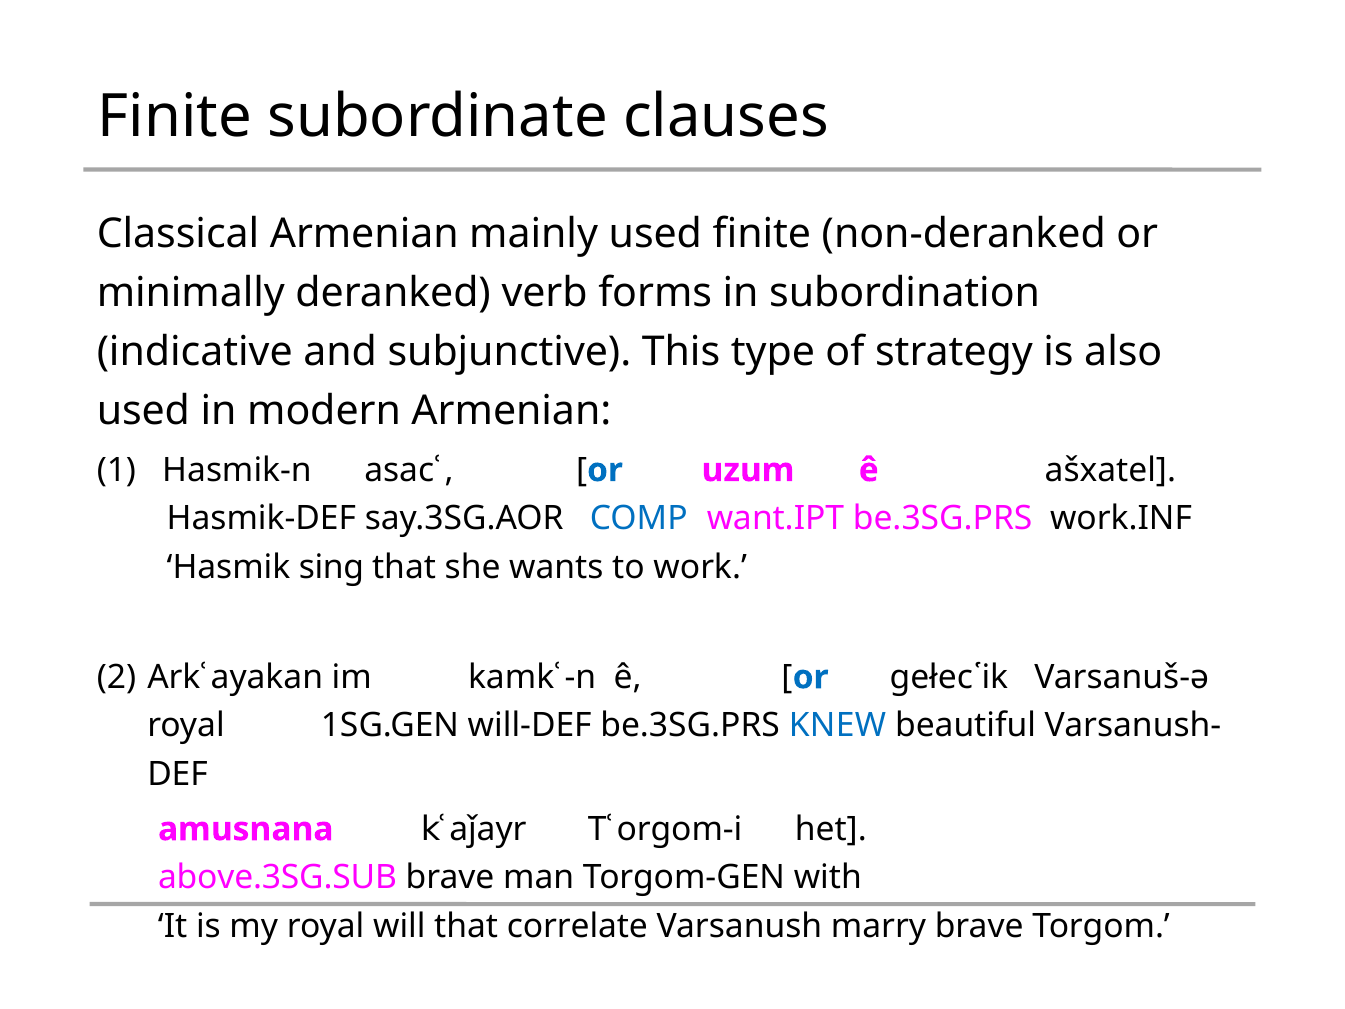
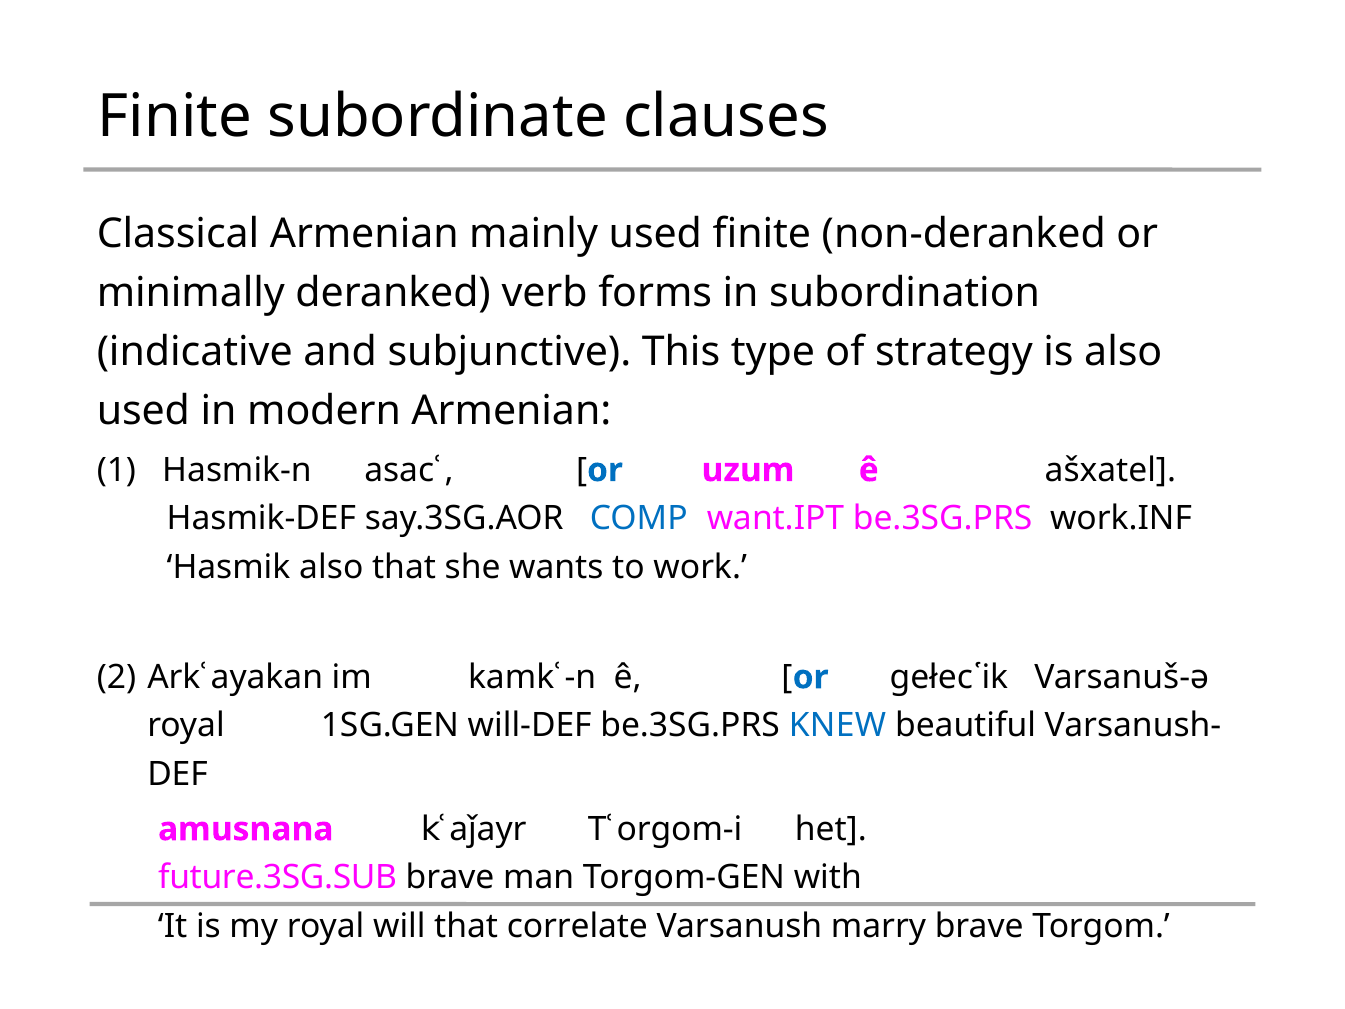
Hasmik sing: sing -> also
above.3SG.SUB: above.3SG.SUB -> future.3SG.SUB
